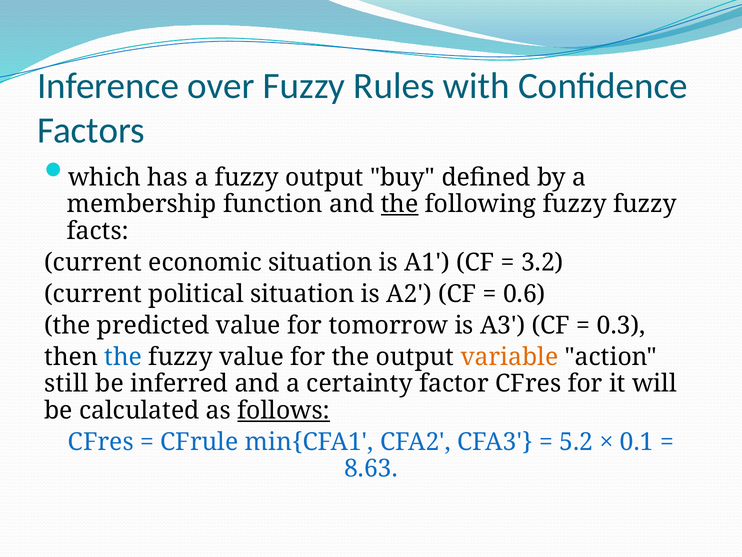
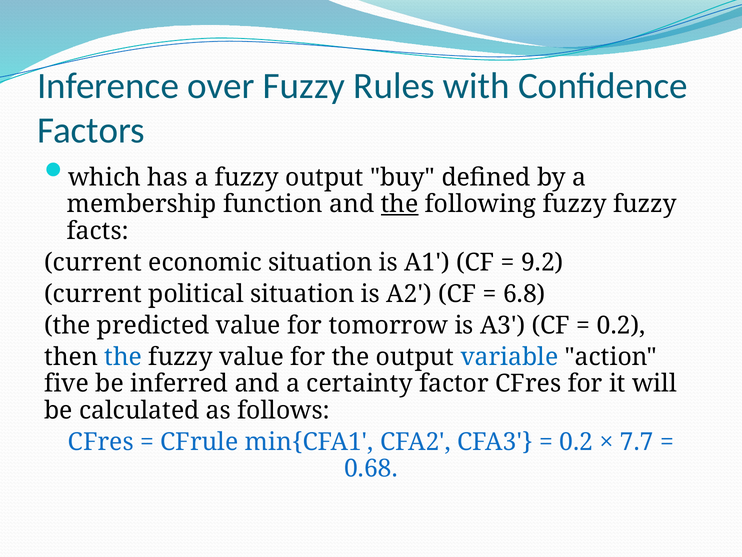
3.2: 3.2 -> 9.2
0.6: 0.6 -> 6.8
0.3 at (621, 325): 0.3 -> 0.2
variable colour: orange -> blue
still: still -> five
follows underline: present -> none
5.2 at (576, 442): 5.2 -> 0.2
0.1: 0.1 -> 7.7
8.63: 8.63 -> 0.68
